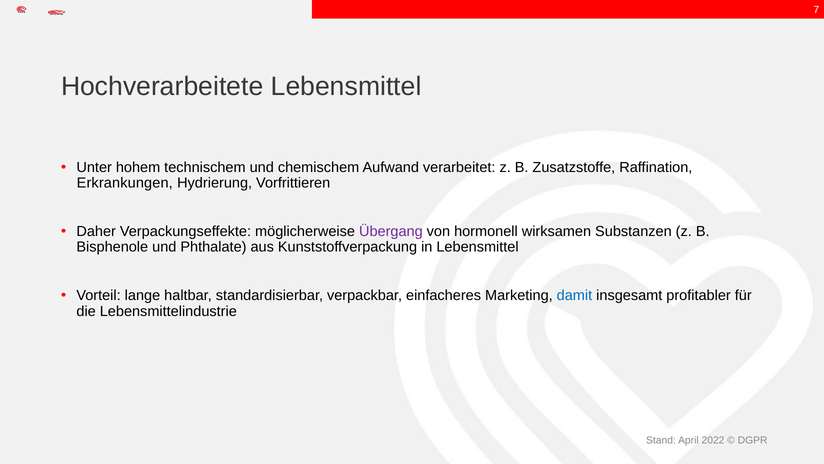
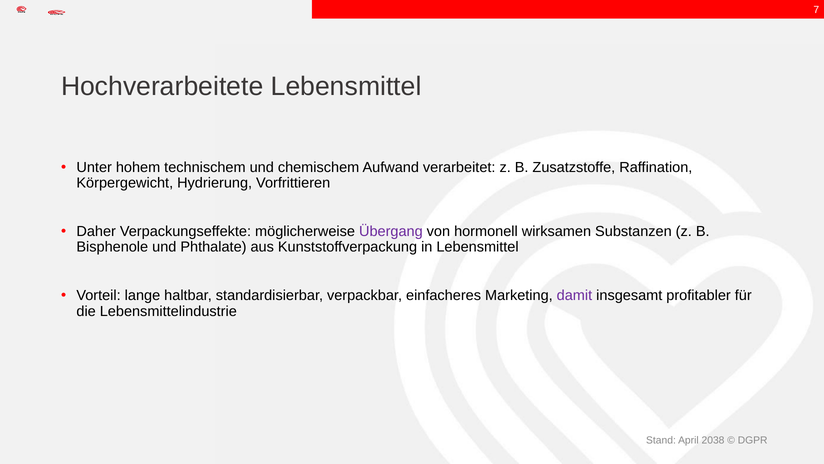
Erkrankungen: Erkrankungen -> Körpergewicht
damit colour: blue -> purple
2022: 2022 -> 2038
